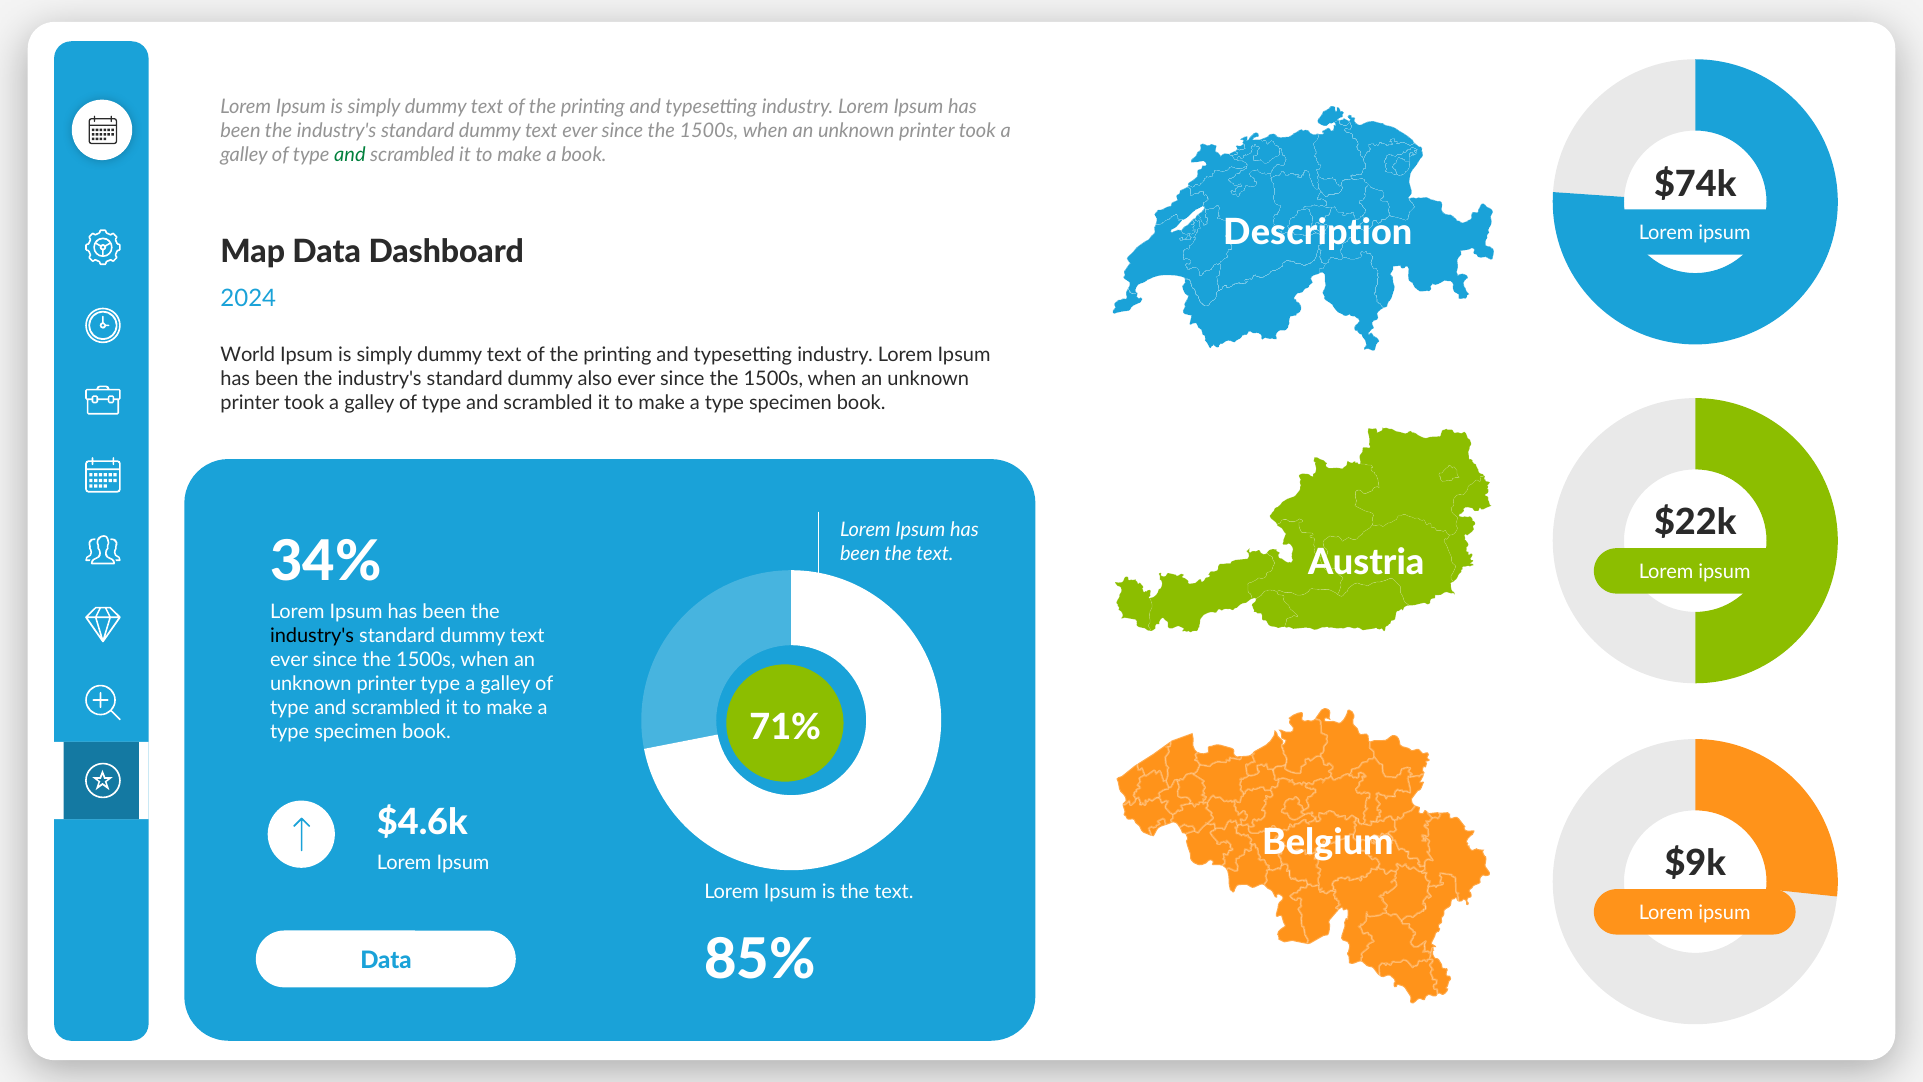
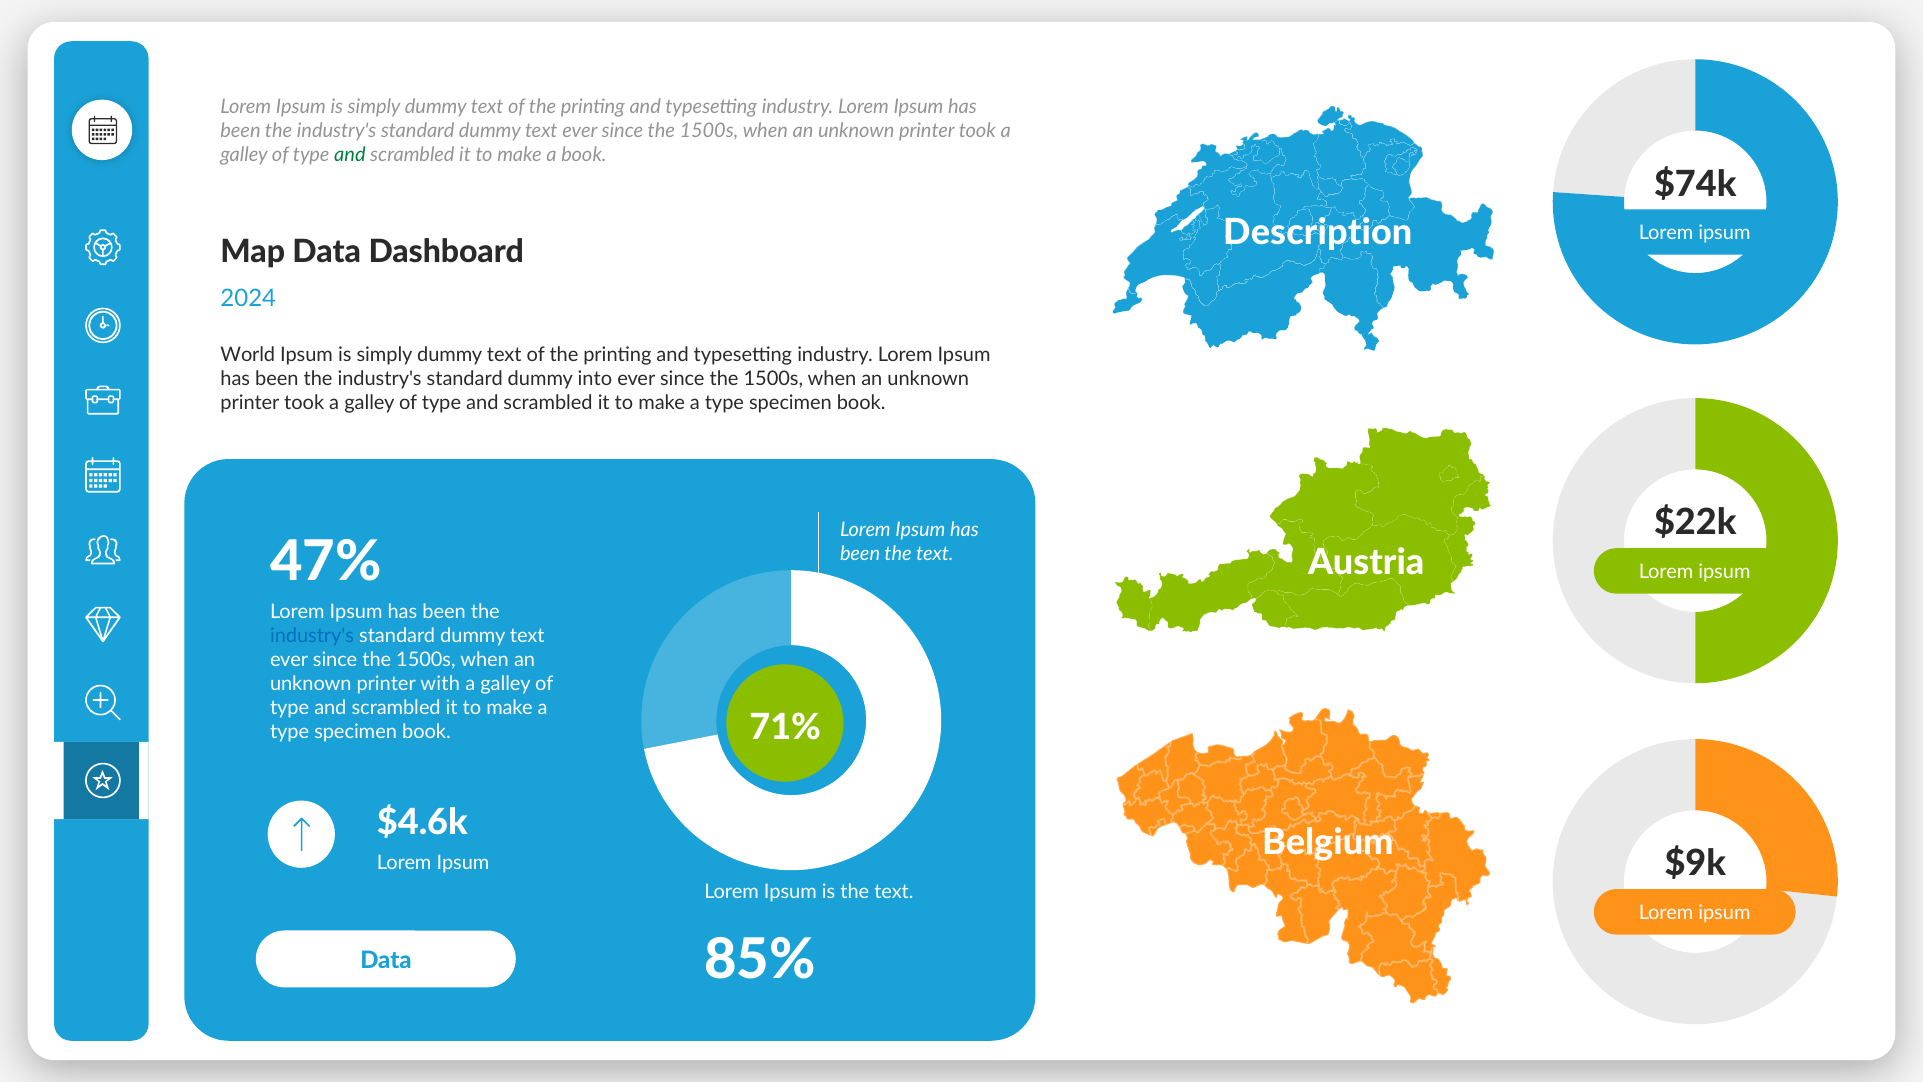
also: also -> into
34%: 34% -> 47%
industry's at (312, 636) colour: black -> blue
printer type: type -> with
